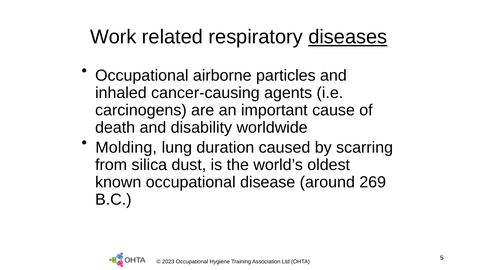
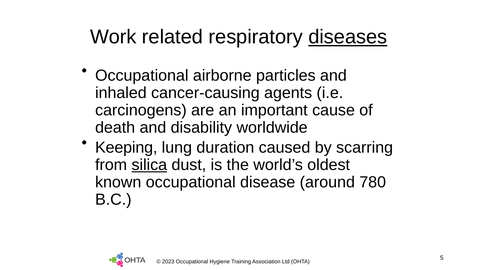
Molding: Molding -> Keeping
silica underline: none -> present
269: 269 -> 780
